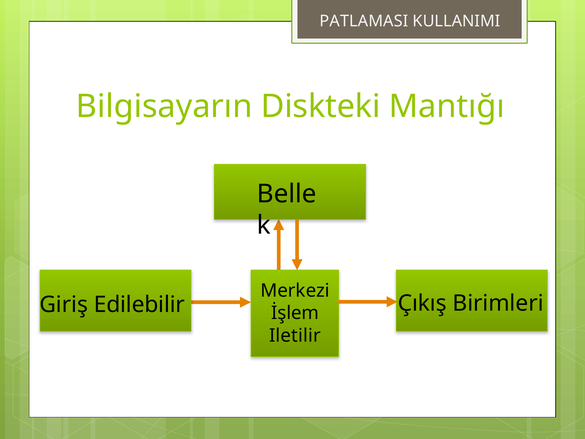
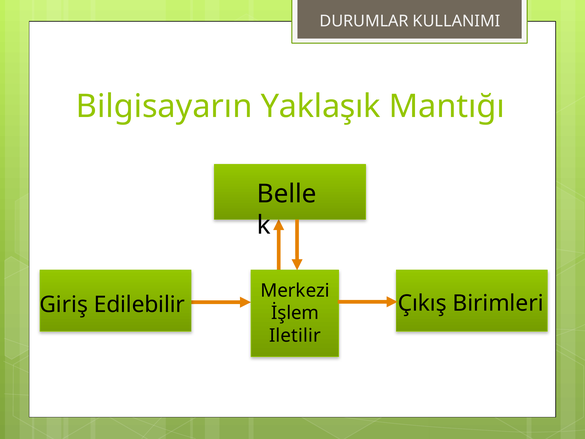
PATLAMASI: PATLAMASI -> DURUMLAR
Diskteki: Diskteki -> Yaklaşık
